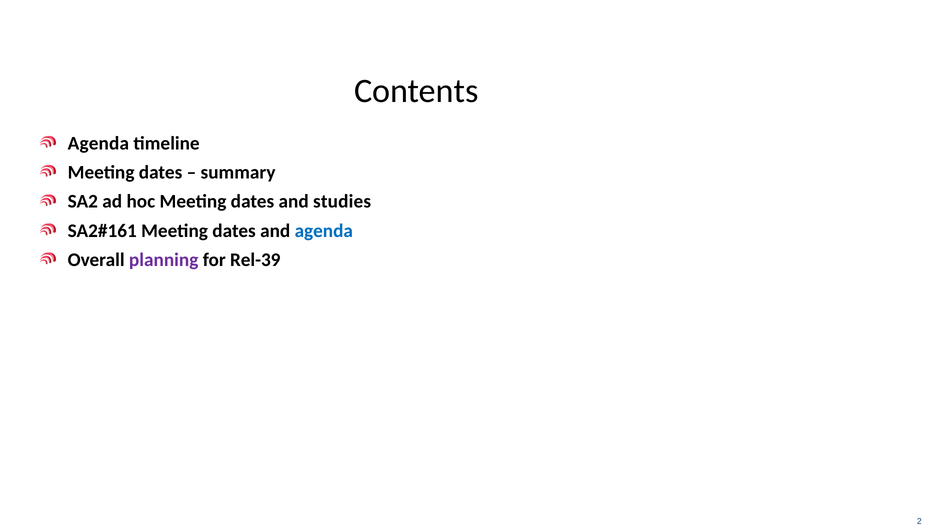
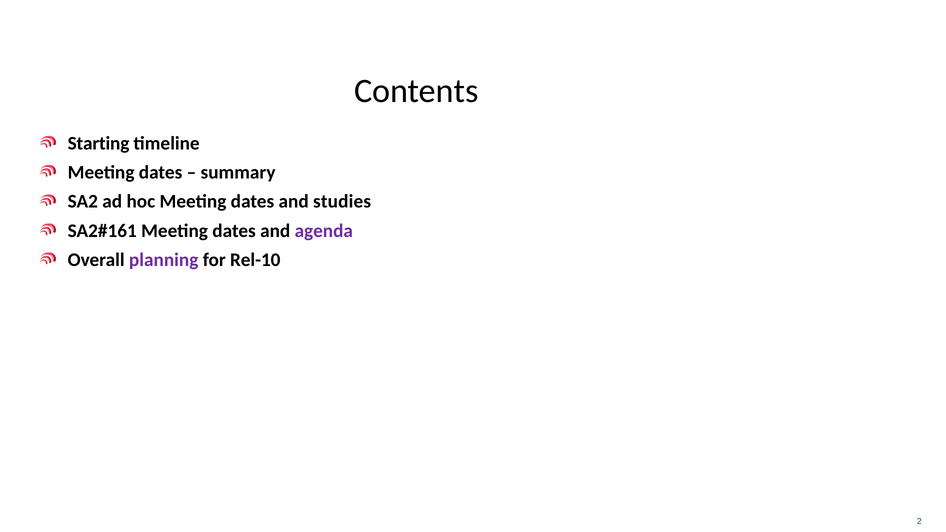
Agenda at (98, 143): Agenda -> Starting
agenda at (324, 231) colour: blue -> purple
Rel-39: Rel-39 -> Rel-10
